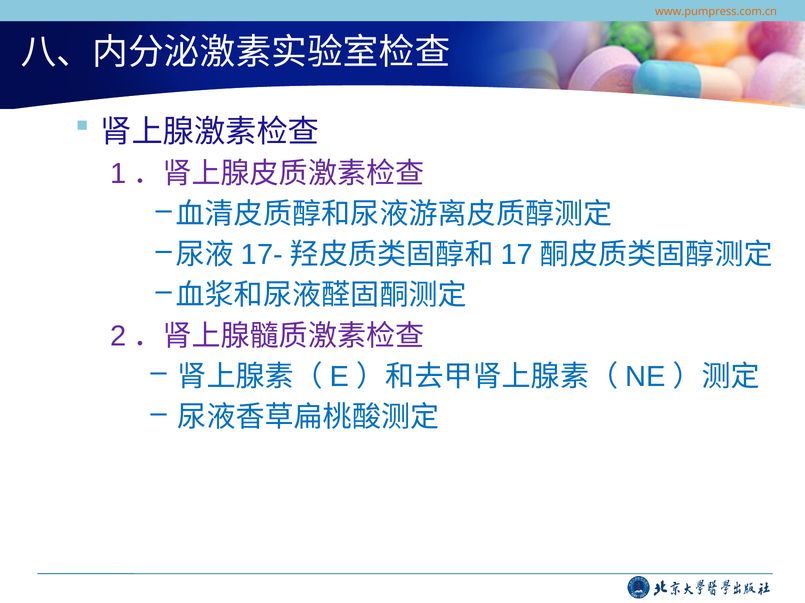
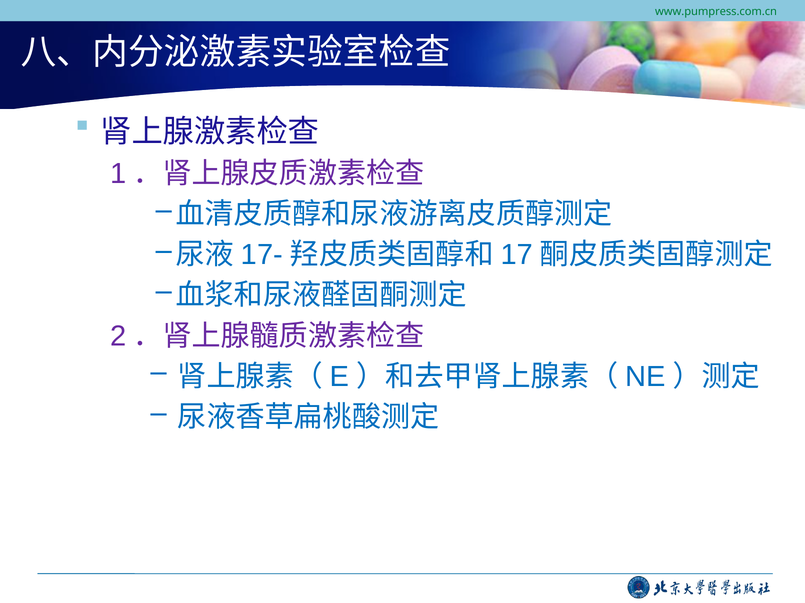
www.pumpress.com.cn colour: orange -> green
